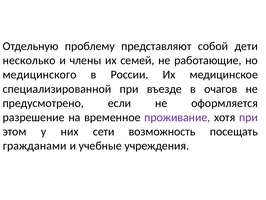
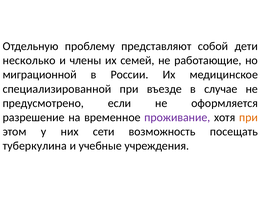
медицинского: медицинского -> миграционной
очагов: очагов -> случае
при at (248, 117) colour: purple -> orange
гражданами: гражданами -> туберкулина
